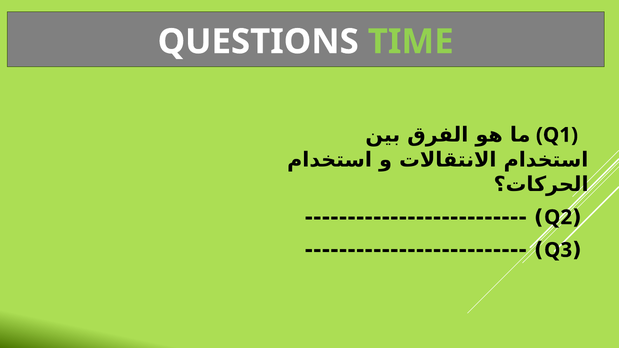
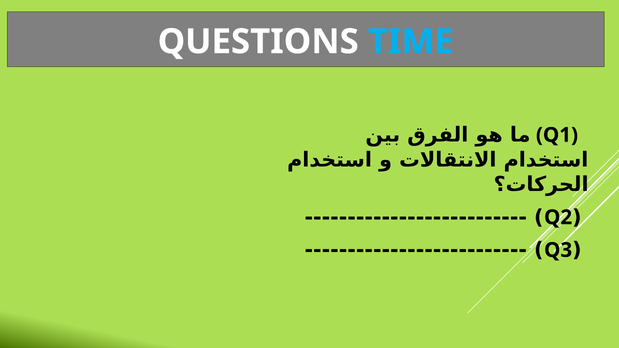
TIME colour: light green -> light blue
